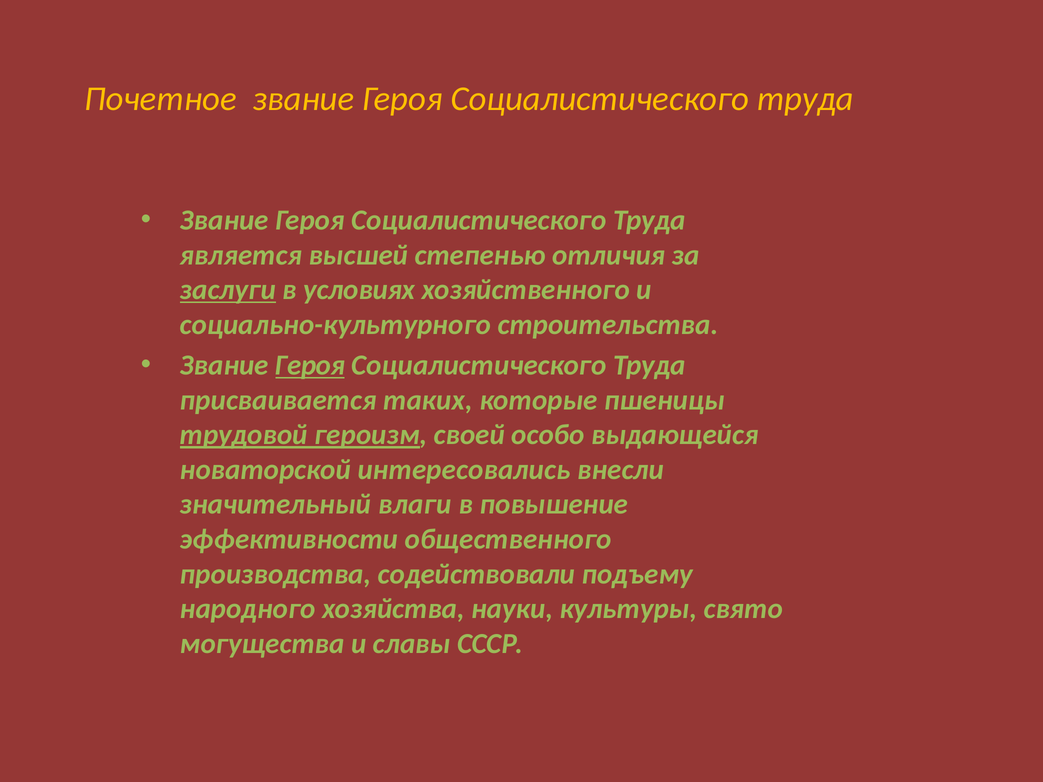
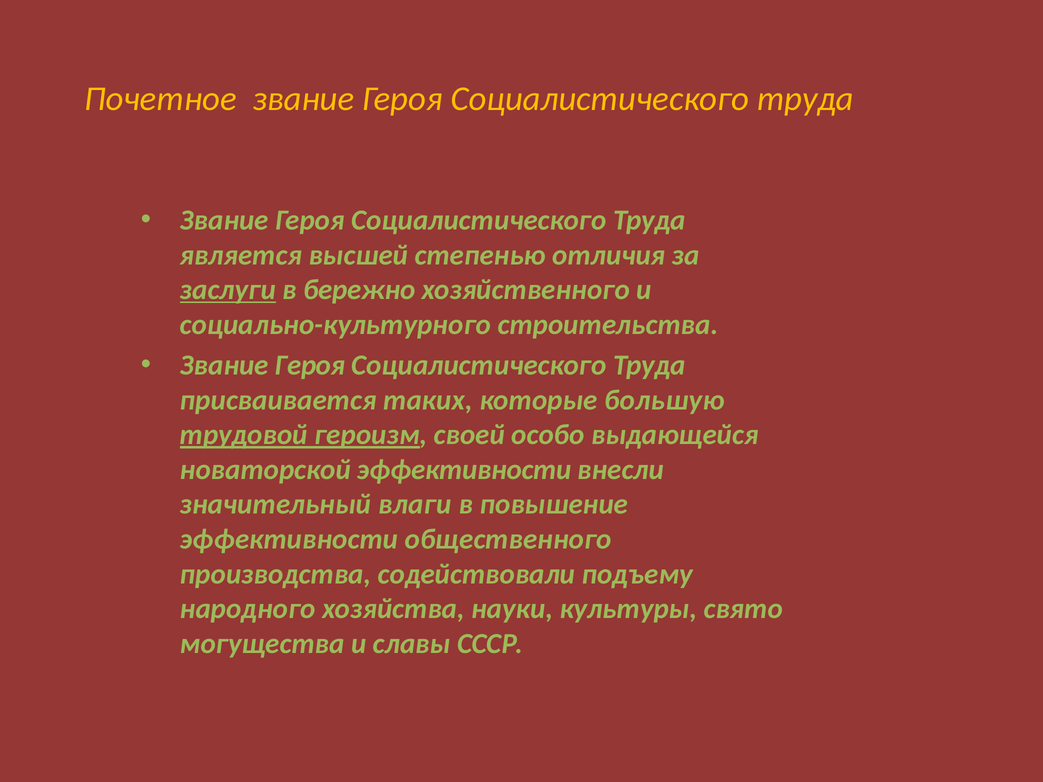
условиях: условиях -> бережно
Героя at (310, 365) underline: present -> none
пшеницы: пшеницы -> большую
новаторской интересовались: интересовались -> эффективности
